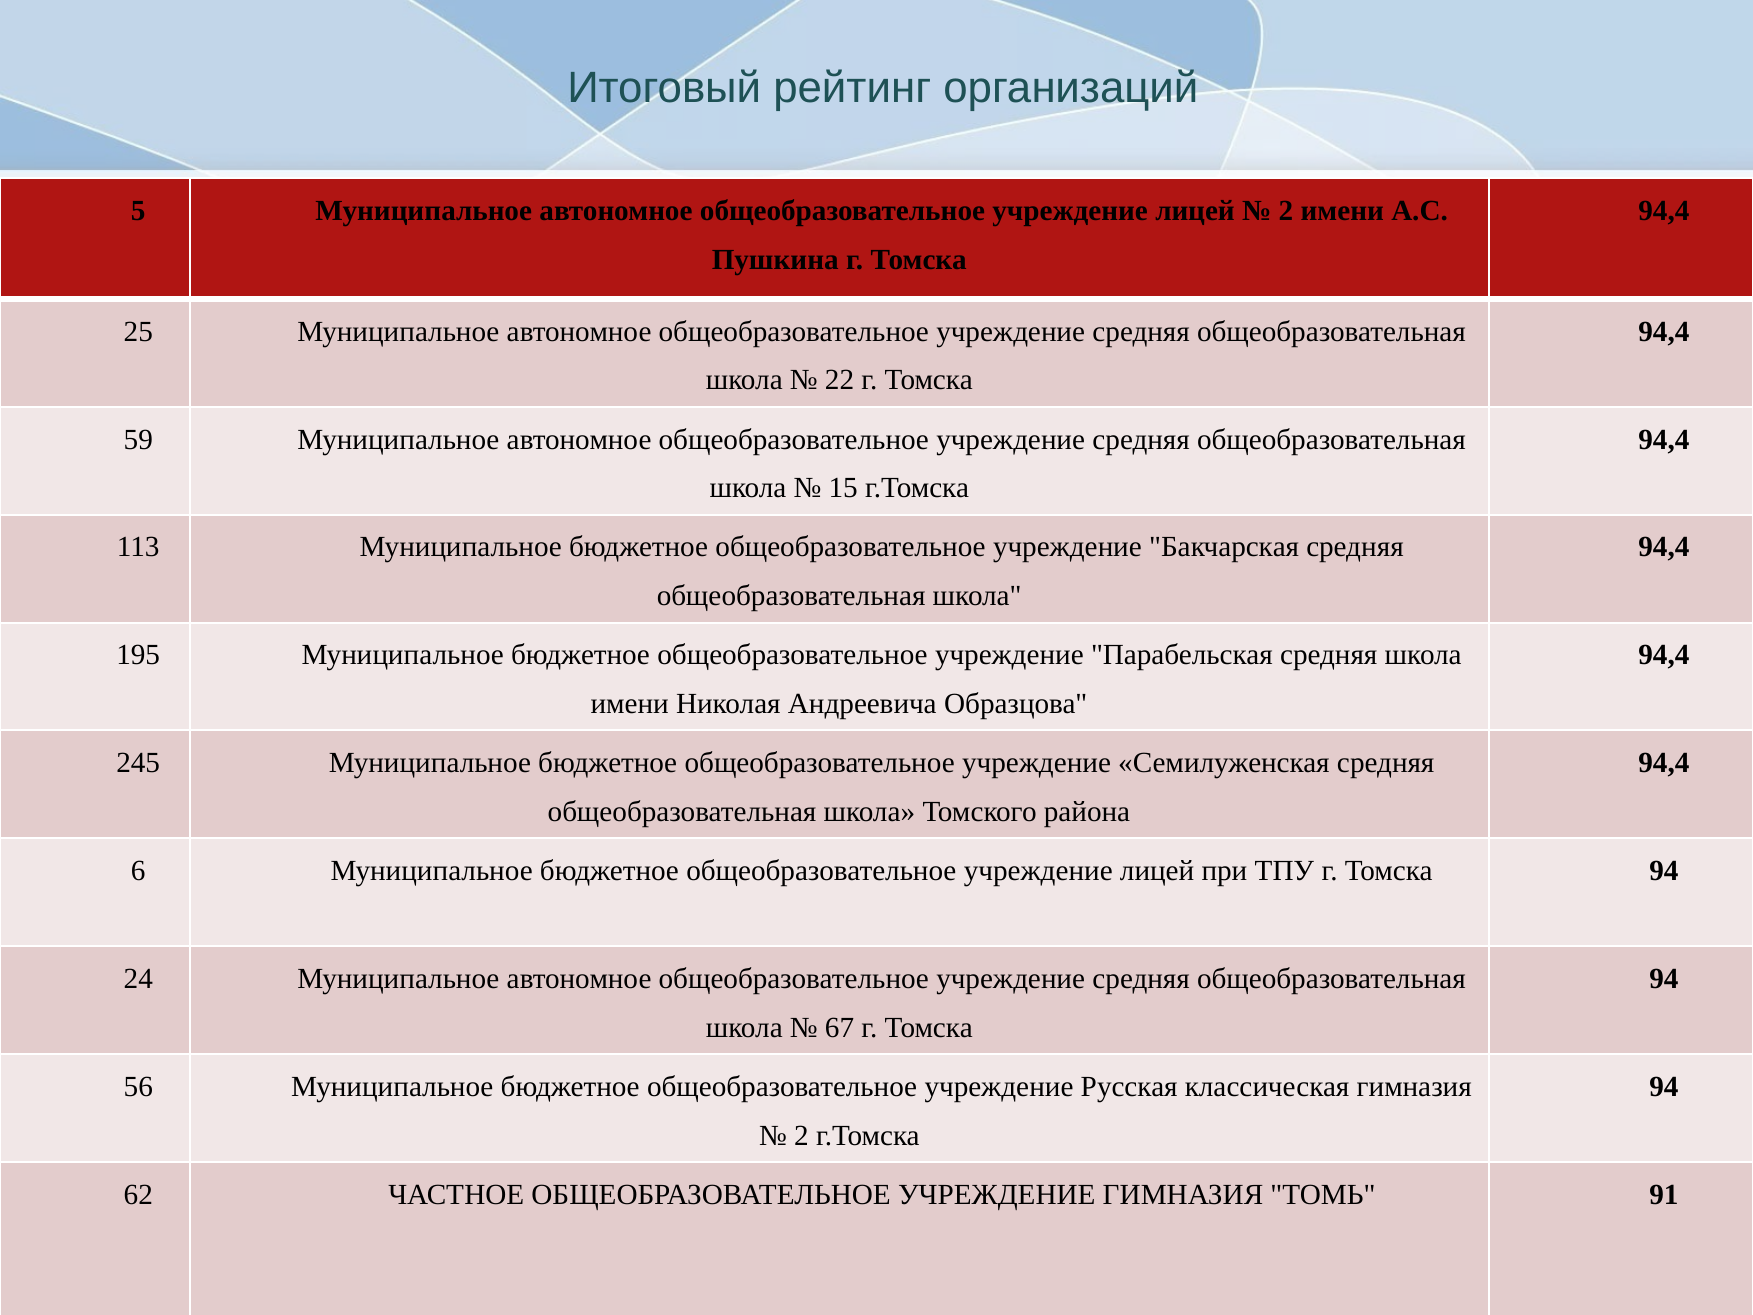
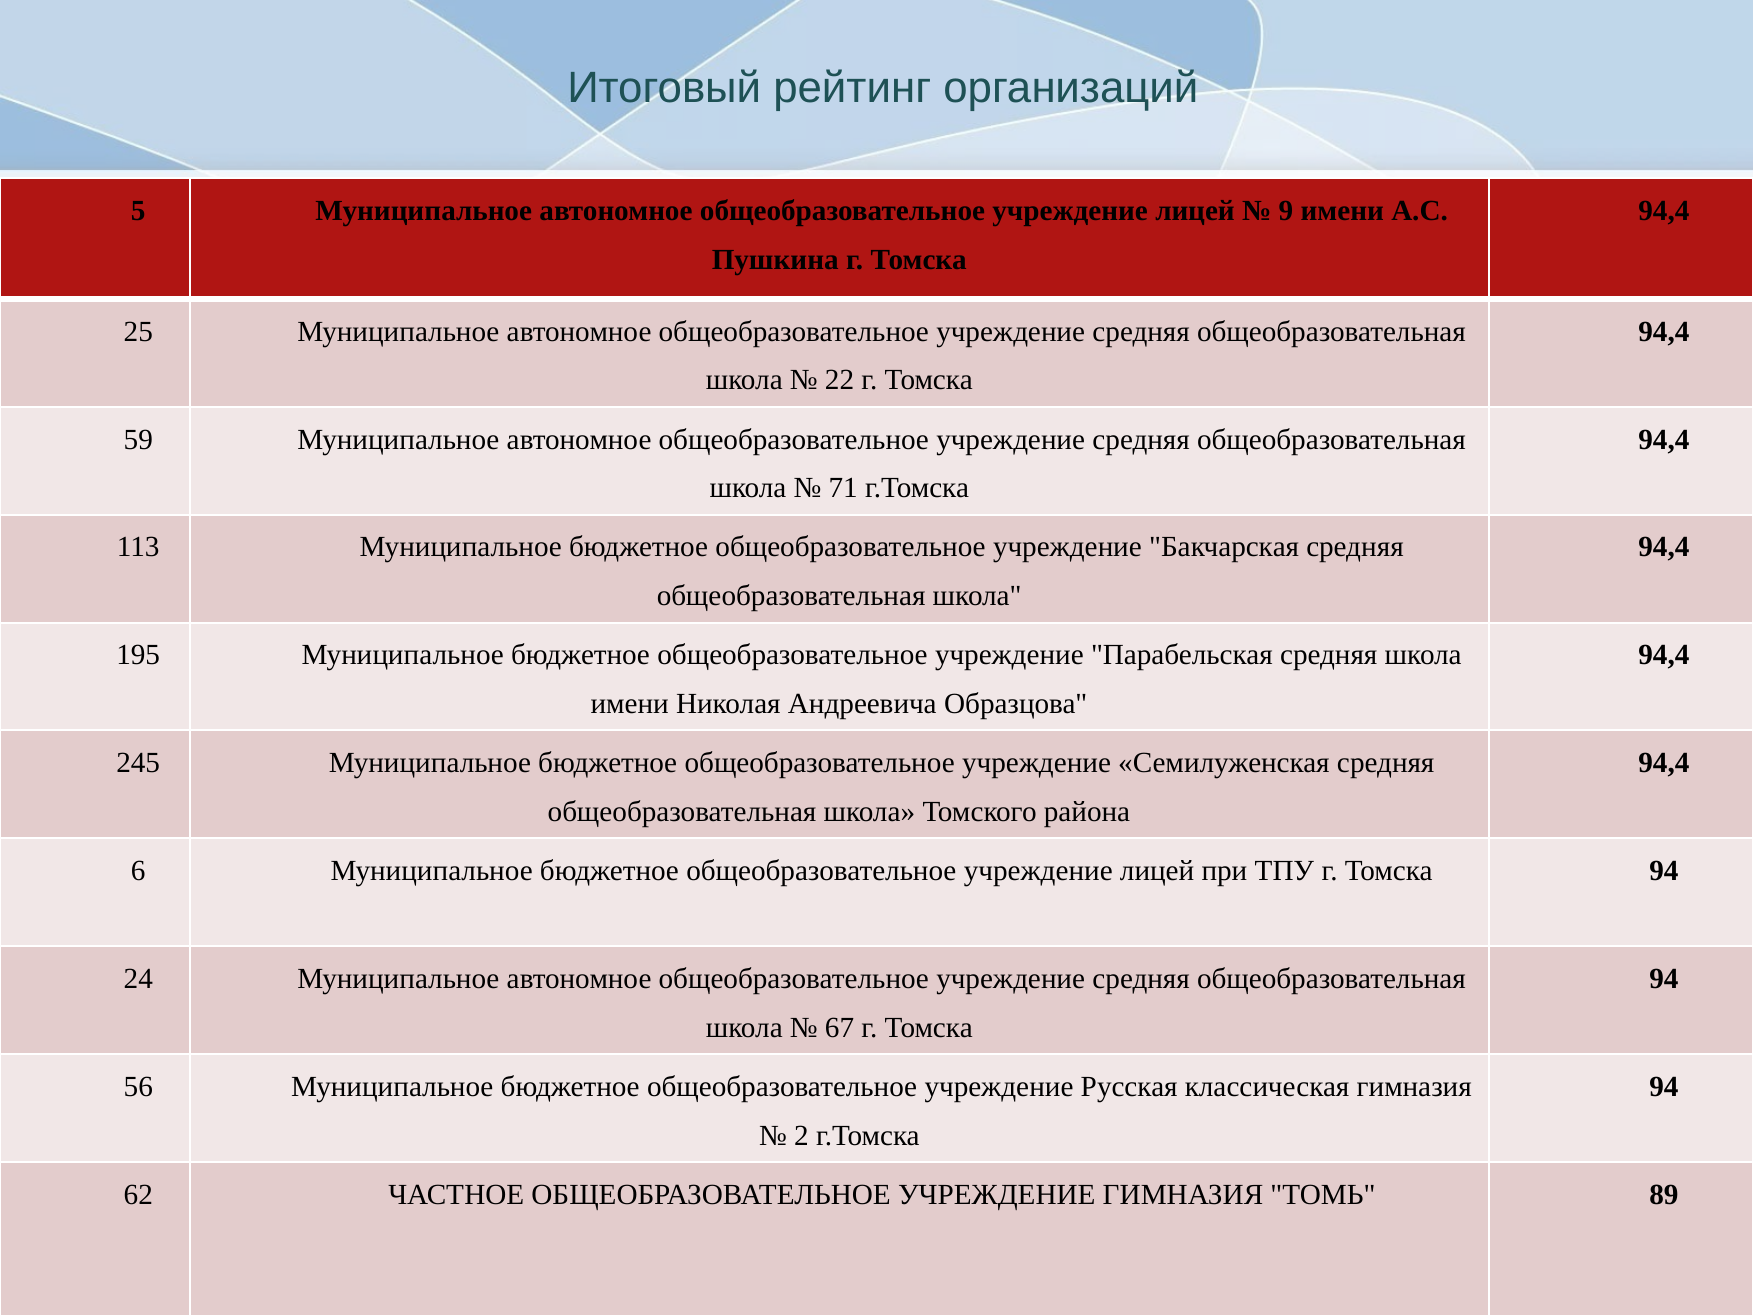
2 at (1286, 211): 2 -> 9
15: 15 -> 71
91: 91 -> 89
